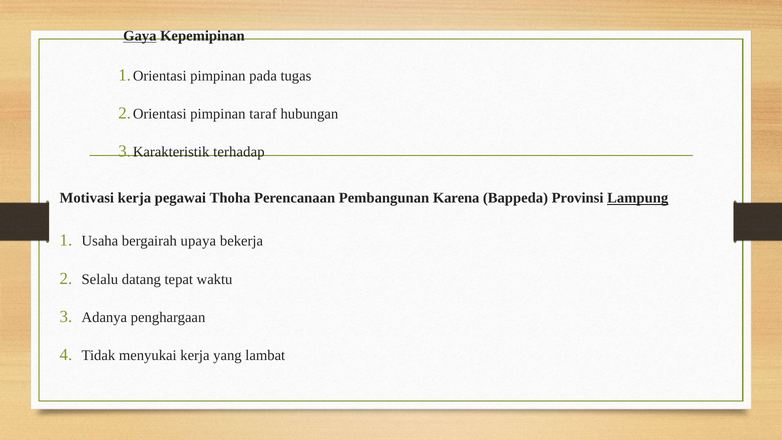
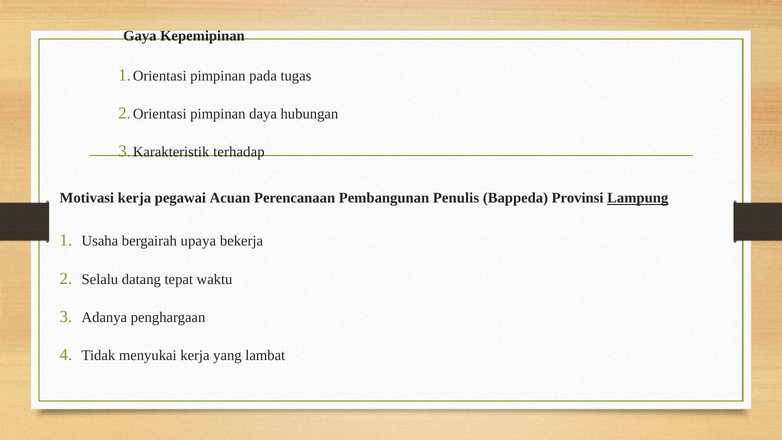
Gaya underline: present -> none
taraf: taraf -> daya
Thoha: Thoha -> Acuan
Karena: Karena -> Penulis
